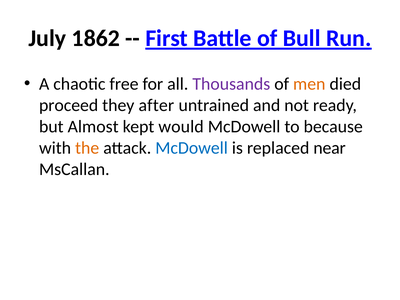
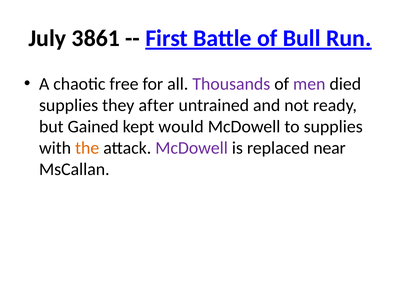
1862: 1862 -> 3861
men colour: orange -> purple
proceed at (69, 105): proceed -> supplies
Almost: Almost -> Gained
to because: because -> supplies
McDowell at (192, 148) colour: blue -> purple
